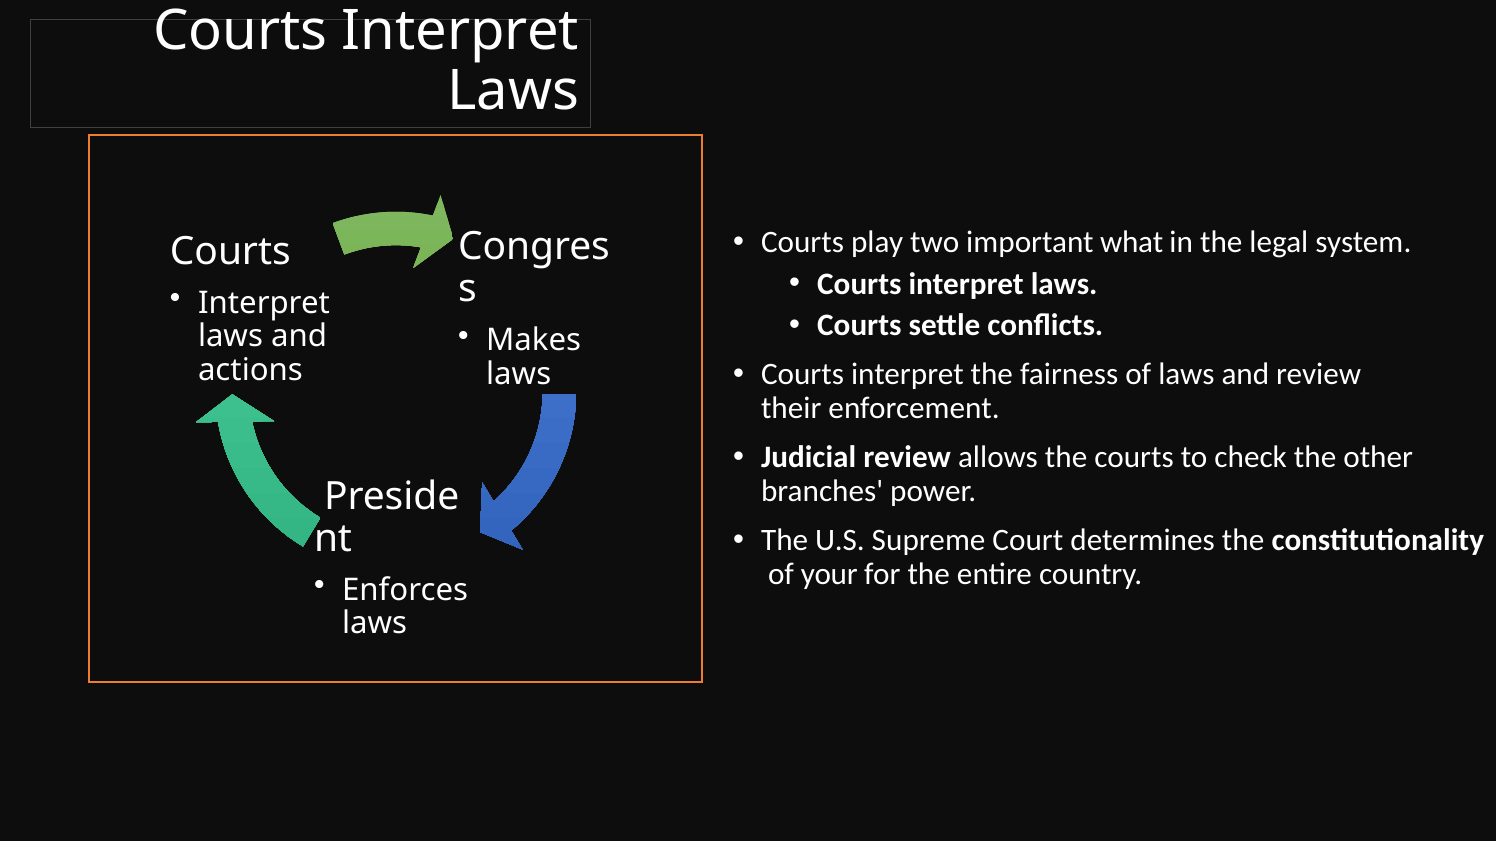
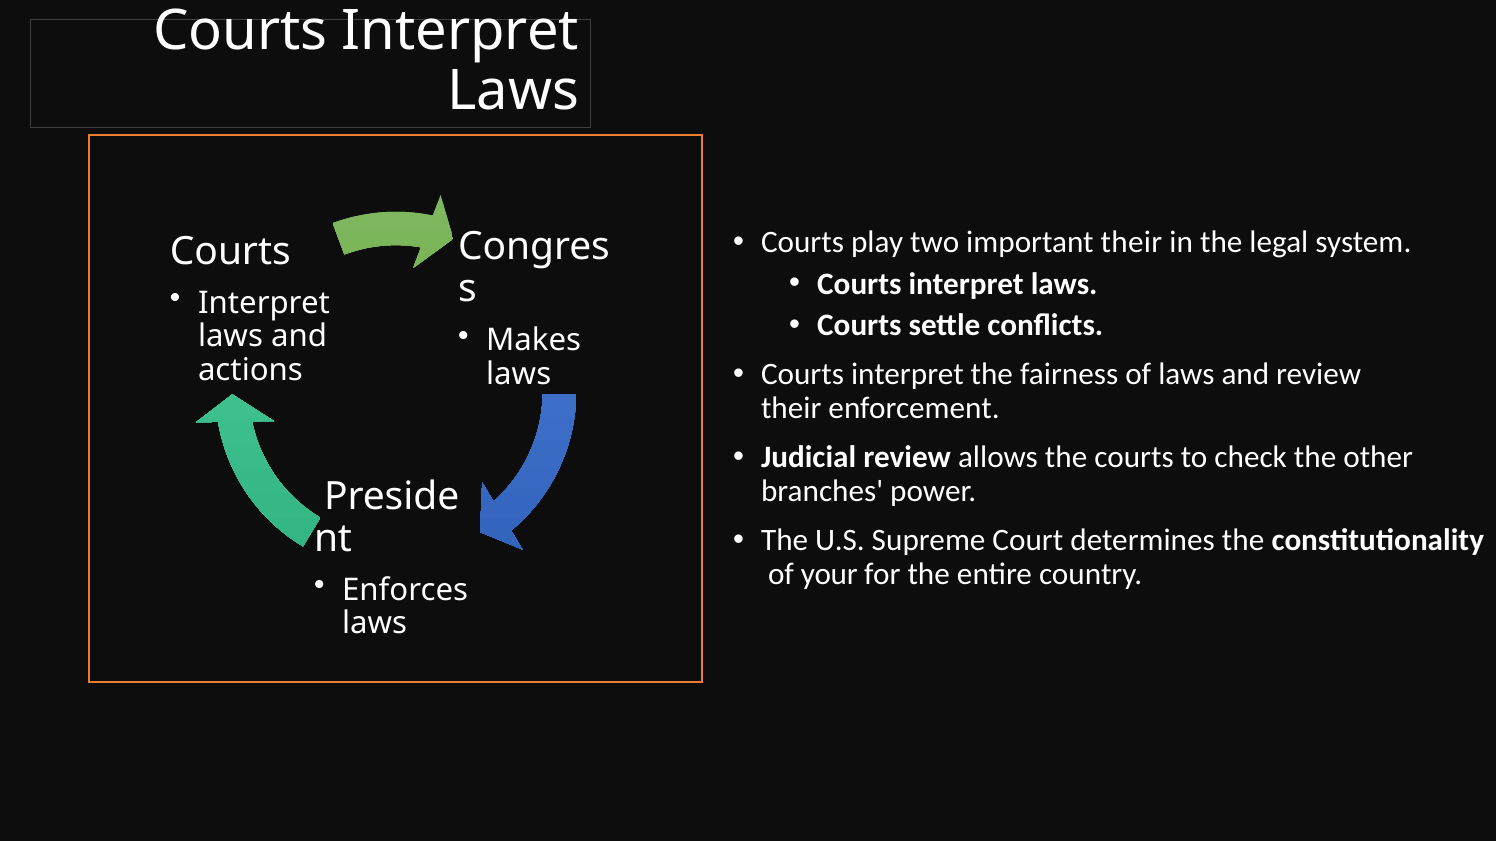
important what: what -> their
